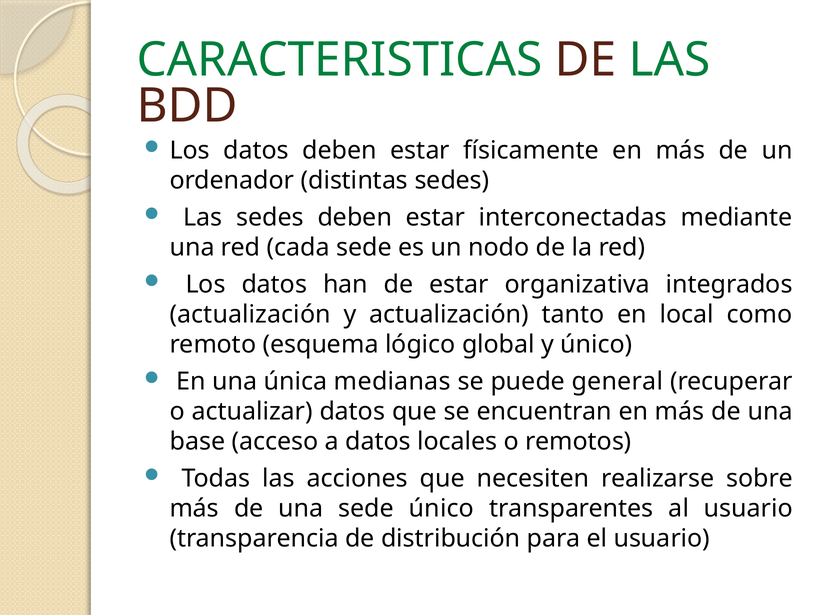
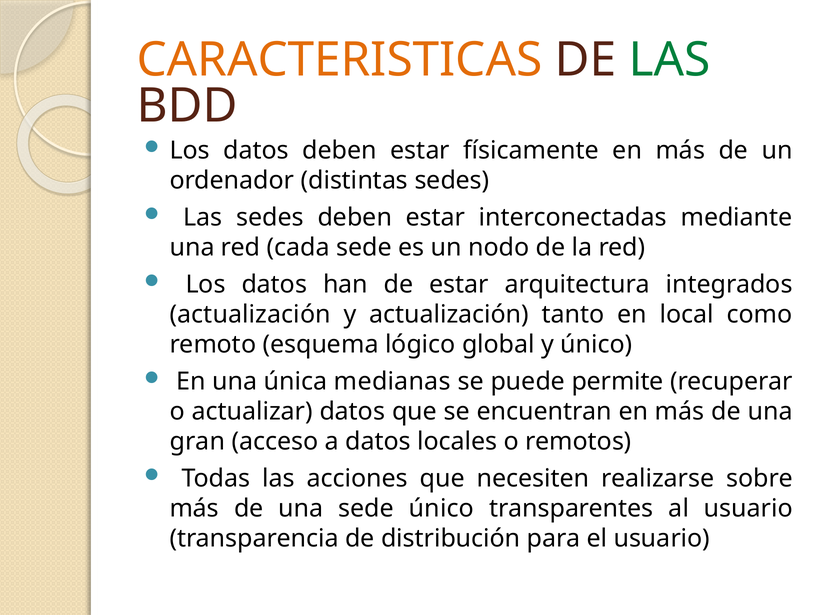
CARACTERISTICAS colour: green -> orange
organizativa: organizativa -> arquitectura
general: general -> permite
base: base -> gran
